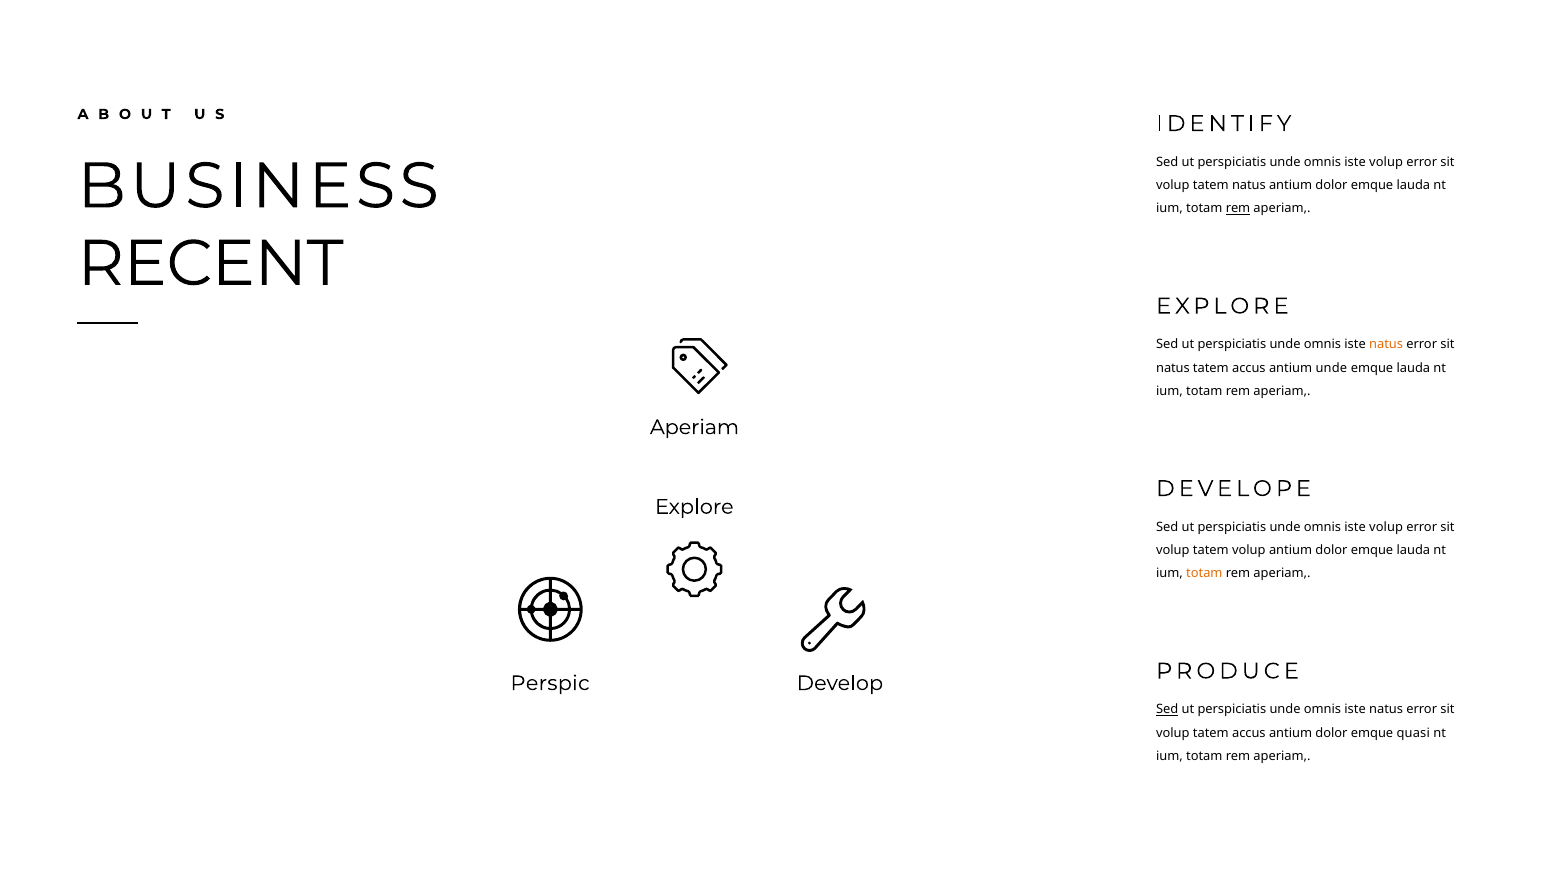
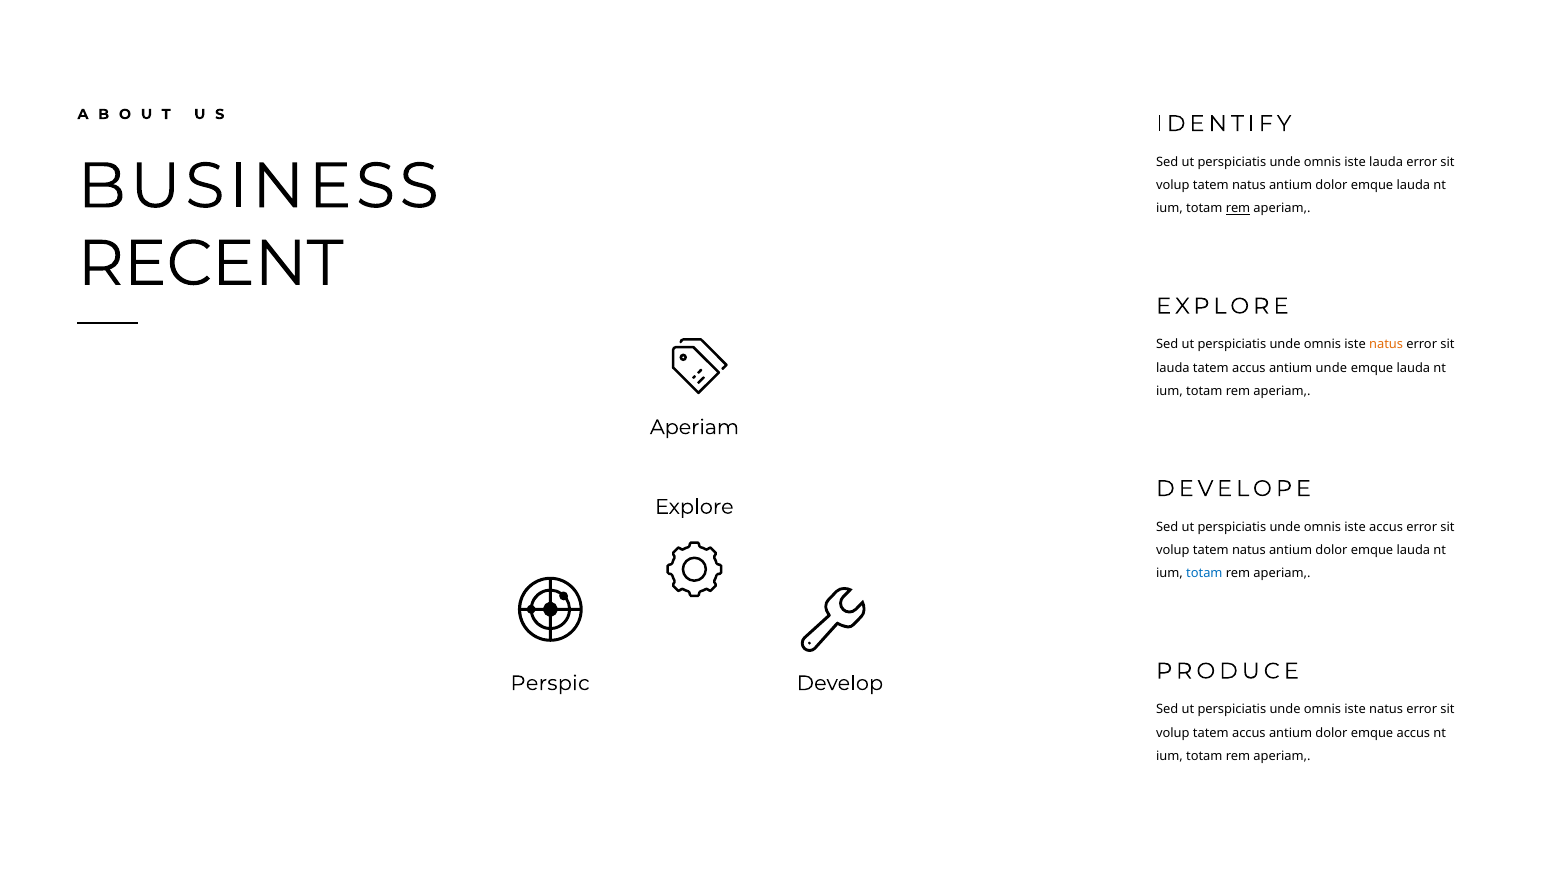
volup at (1386, 162): volup -> lauda
natus at (1173, 368): natus -> lauda
volup at (1386, 527): volup -> accus
volup at (1249, 550): volup -> natus
totam at (1204, 573) colour: orange -> blue
Sed at (1167, 709) underline: present -> none
emque quasi: quasi -> accus
